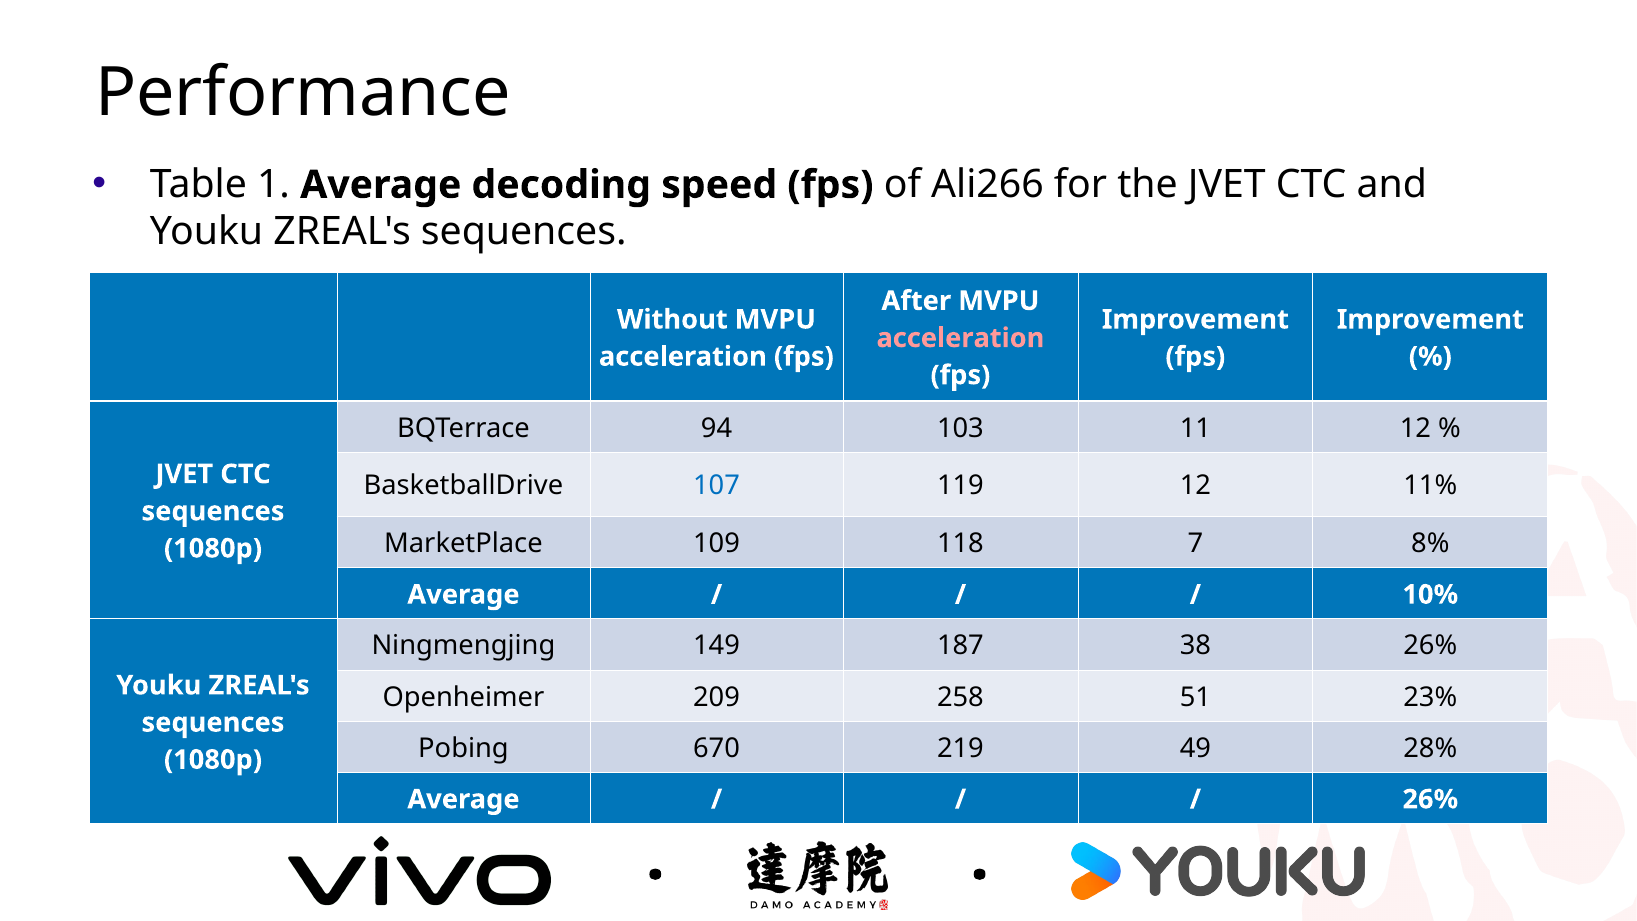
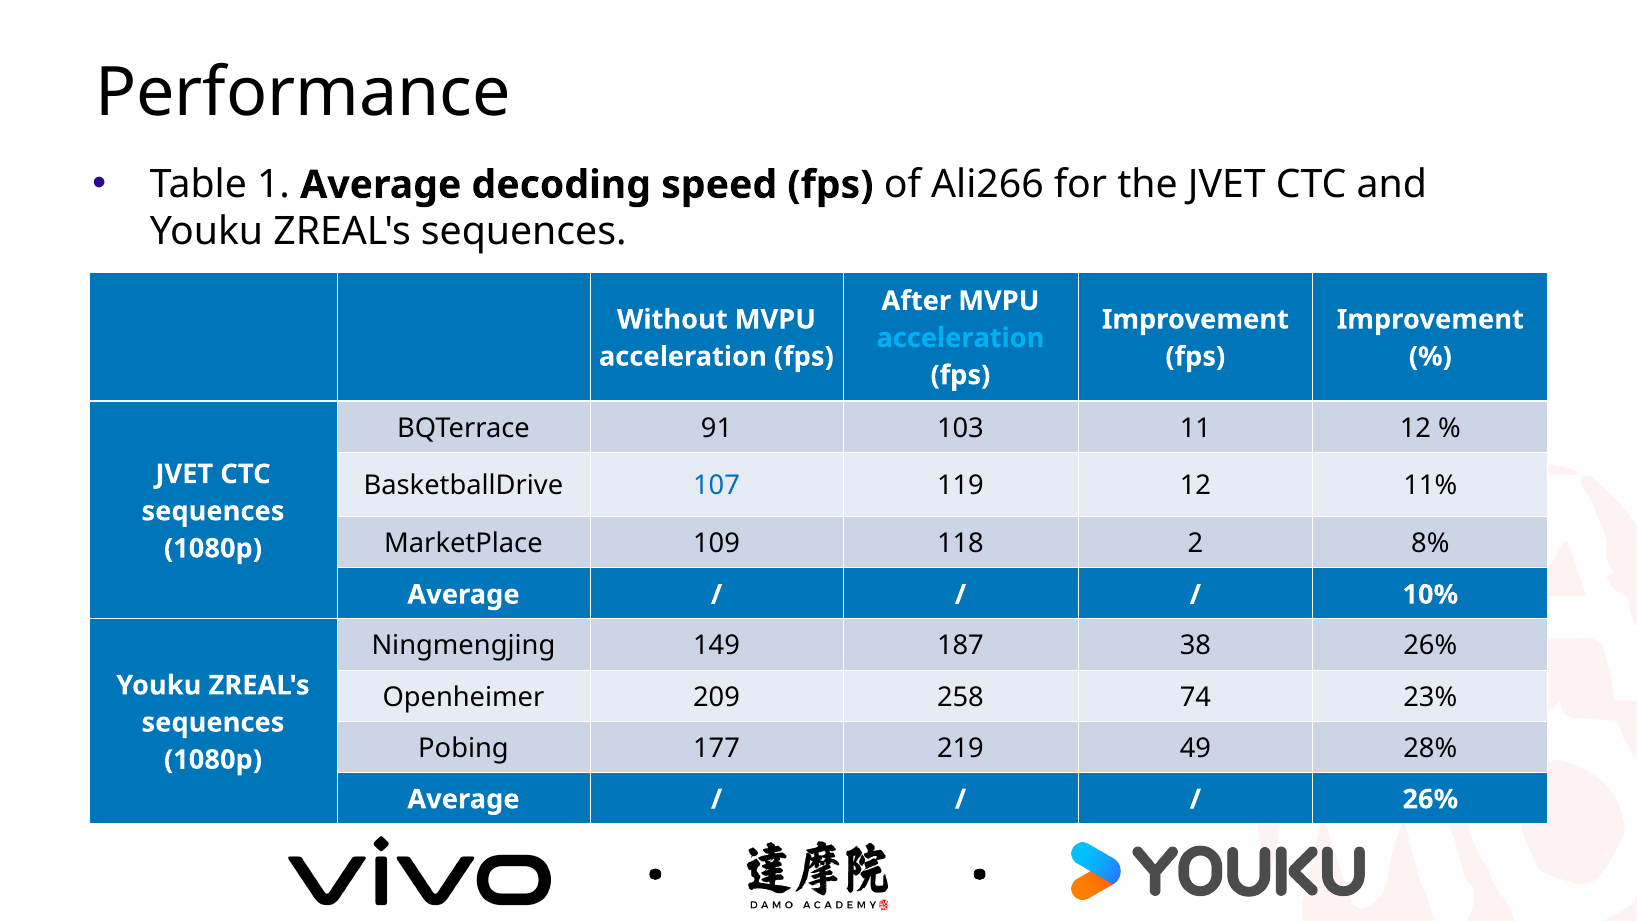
acceleration at (960, 338) colour: pink -> light blue
94: 94 -> 91
7: 7 -> 2
51: 51 -> 74
670: 670 -> 177
